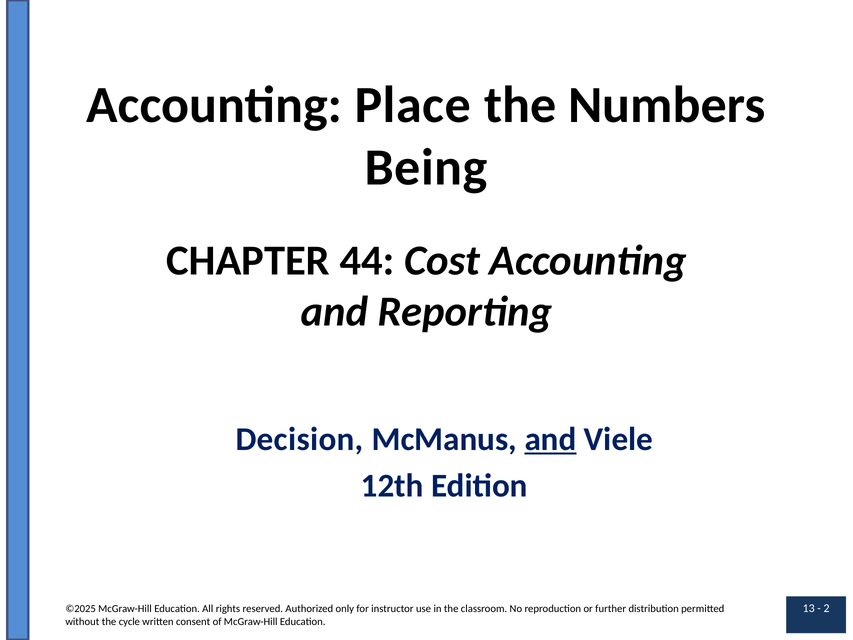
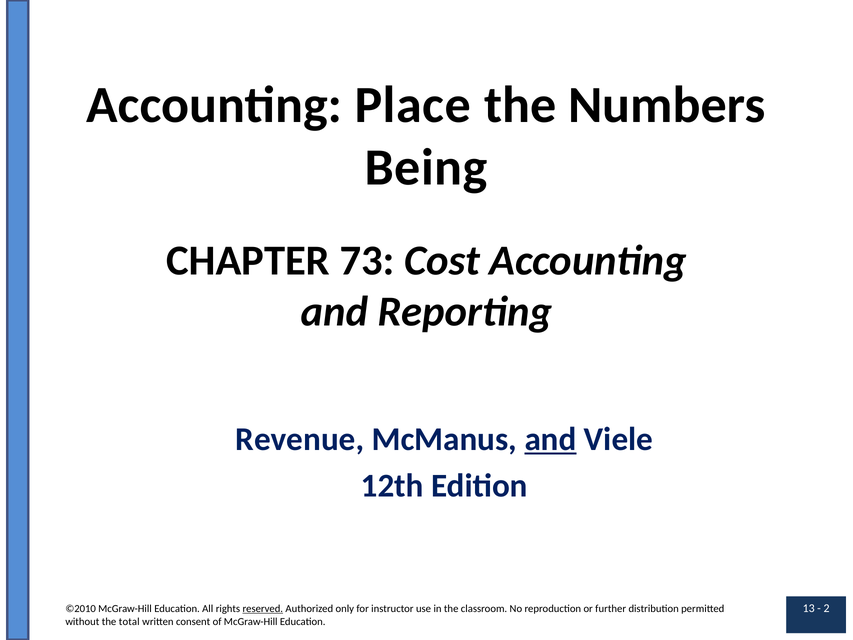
44: 44 -> 73
Decision: Decision -> Revenue
©2025: ©2025 -> ©2010
reserved underline: none -> present
cycle: cycle -> total
